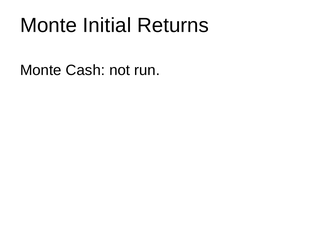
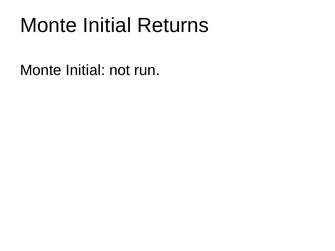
Cash at (85, 70): Cash -> Initial
